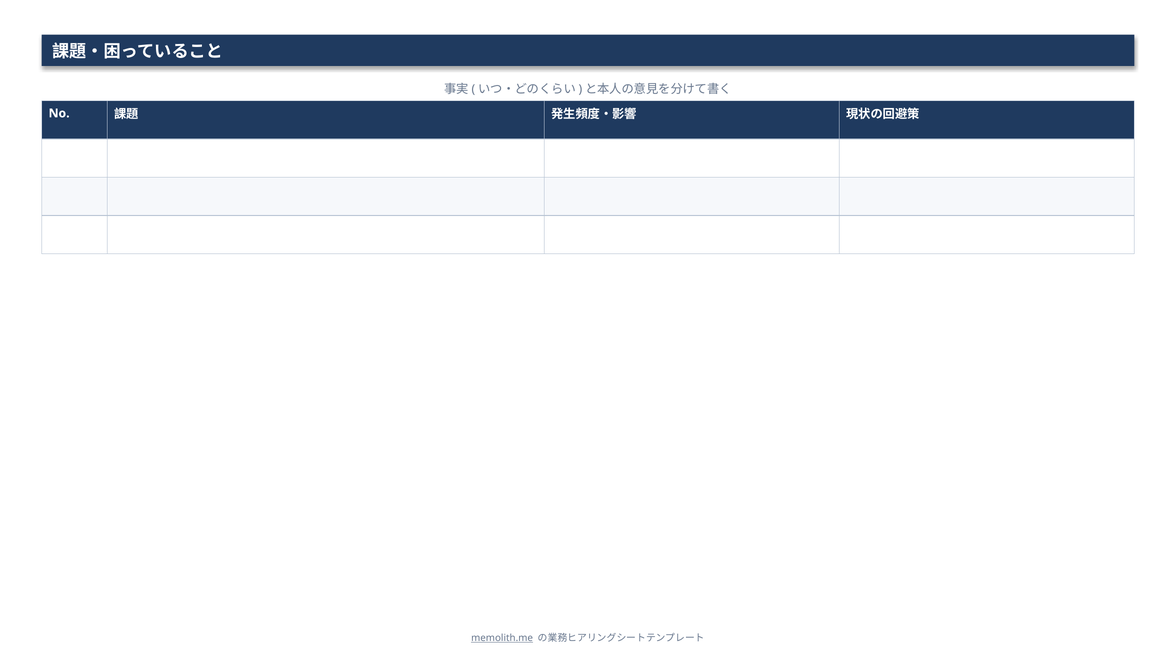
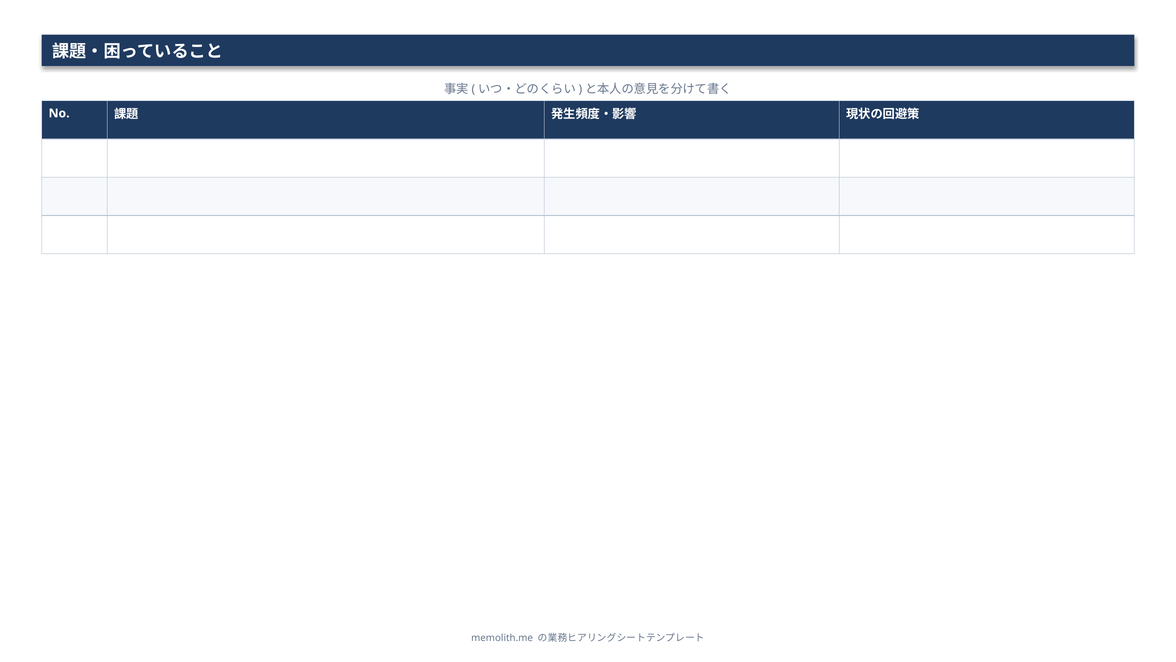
memolith.me underline: present -> none
